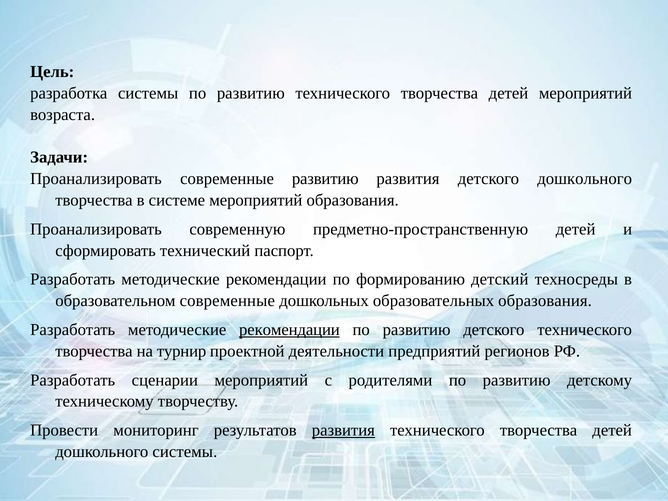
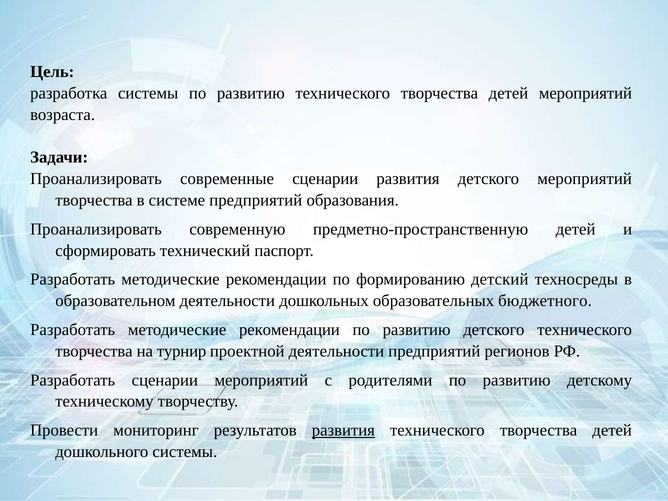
современные развитию: развитию -> сценарии
детского дошкольного: дошкольного -> мероприятий
системе мероприятий: мероприятий -> предприятий
образовательном современные: современные -> деятельности
образовательных образования: образования -> бюджетного
рекомендации at (289, 330) underline: present -> none
